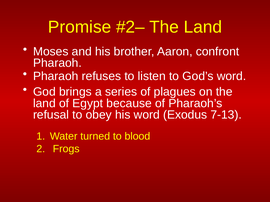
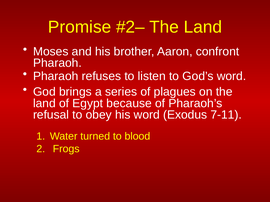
7-13: 7-13 -> 7-11
